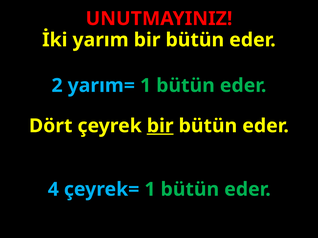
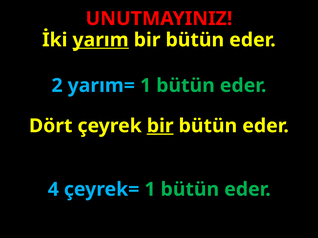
yarım underline: none -> present
